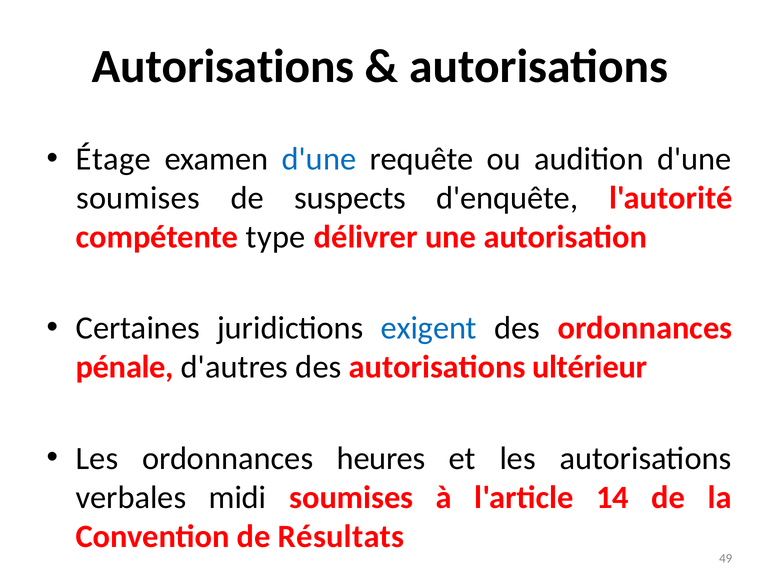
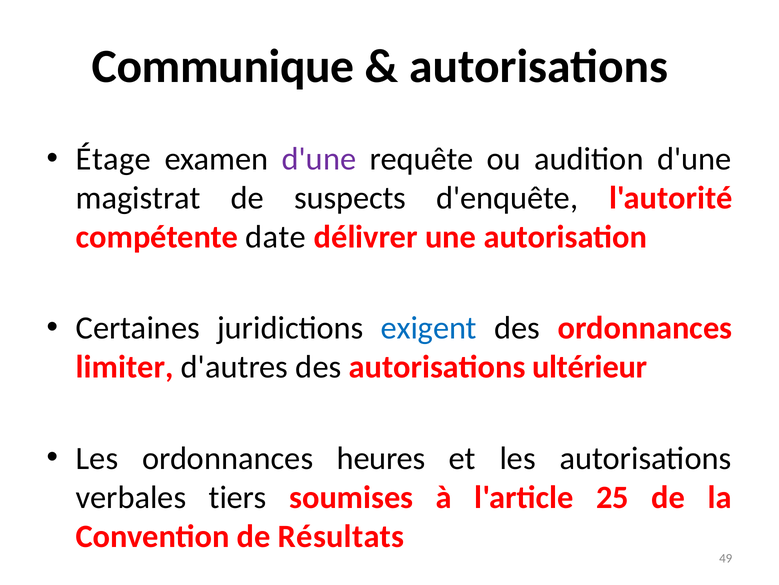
Autorisations at (223, 66): Autorisations -> Communique
d'une at (319, 159) colour: blue -> purple
soumises at (138, 198): soumises -> magistrat
type: type -> date
pénale: pénale -> limiter
midi: midi -> tiers
14: 14 -> 25
